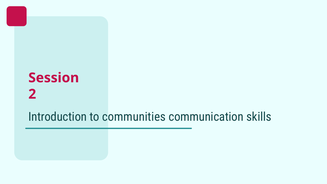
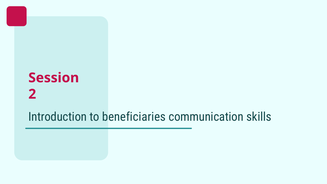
communities: communities -> beneficiaries
